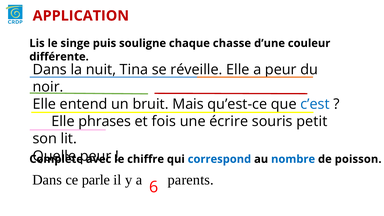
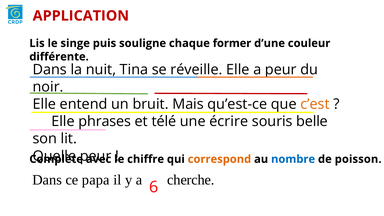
chasse: chasse -> former
c’est colour: blue -> orange
fois: fois -> télé
petit: petit -> belle
correspond colour: blue -> orange
parle: parle -> papa
parents: parents -> cherche
